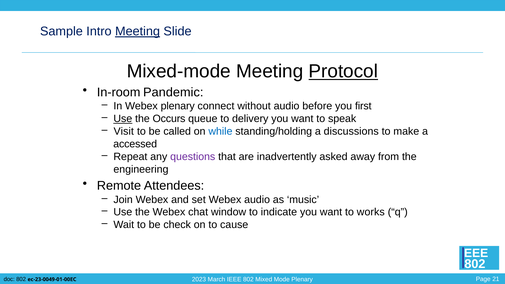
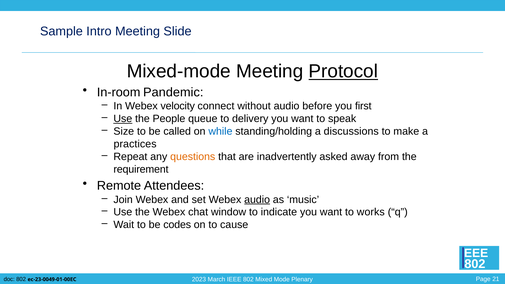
Meeting at (138, 31) underline: present -> none
Webex plenary: plenary -> velocity
Occurs: Occurs -> People
Visit: Visit -> Size
accessed: accessed -> practices
questions colour: purple -> orange
engineering: engineering -> requirement
audio at (257, 200) underline: none -> present
check: check -> codes
